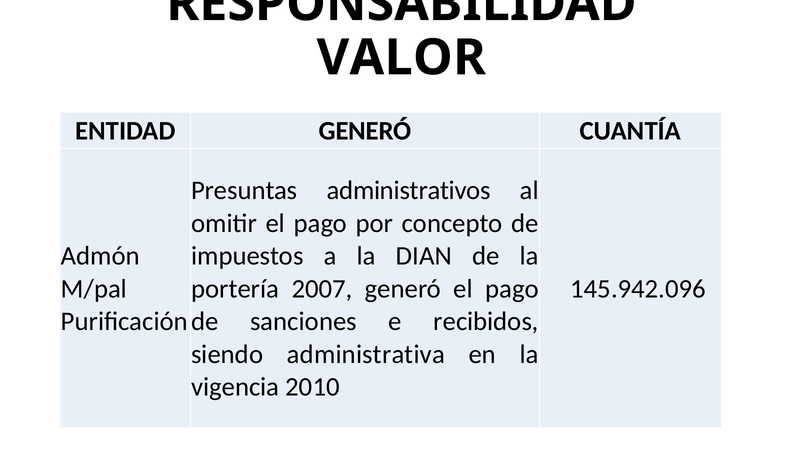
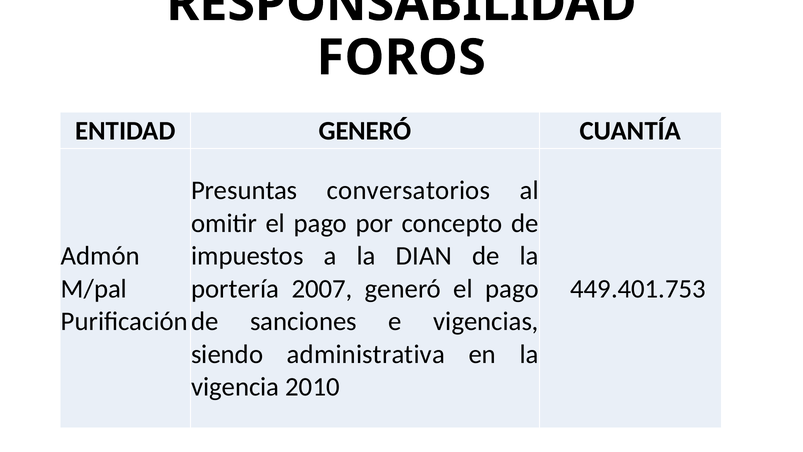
VALOR: VALOR -> FOROS
administrativos: administrativos -> conversatorios
145.942.096: 145.942.096 -> 449.401.753
recibidos: recibidos -> vigencias
